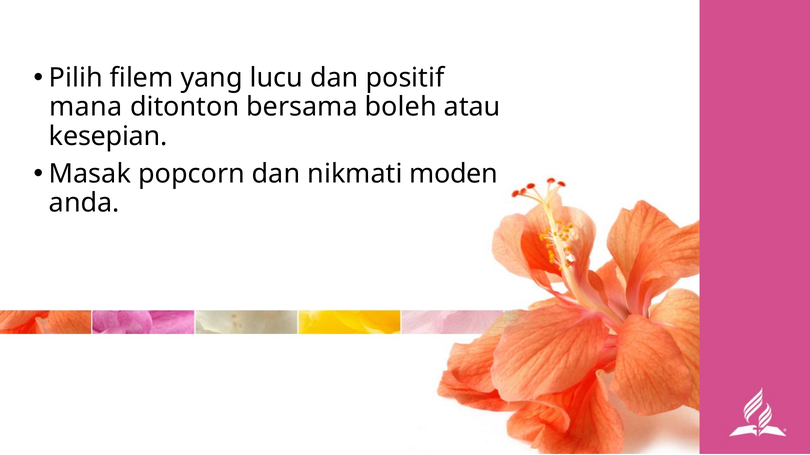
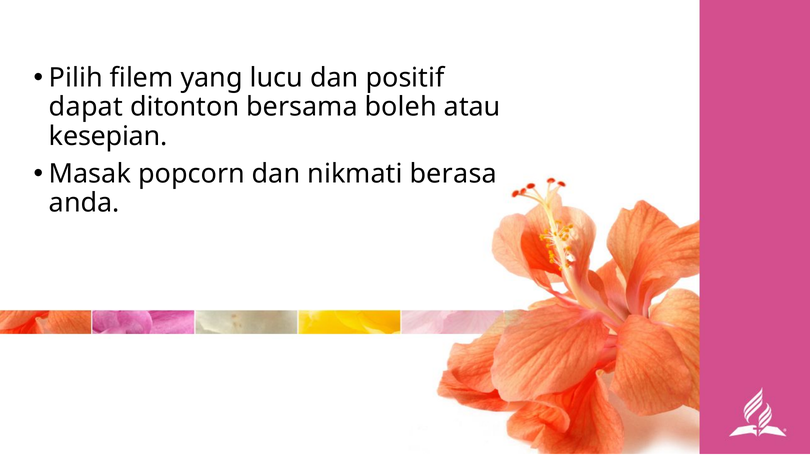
mana: mana -> dapat
moden: moden -> berasa
